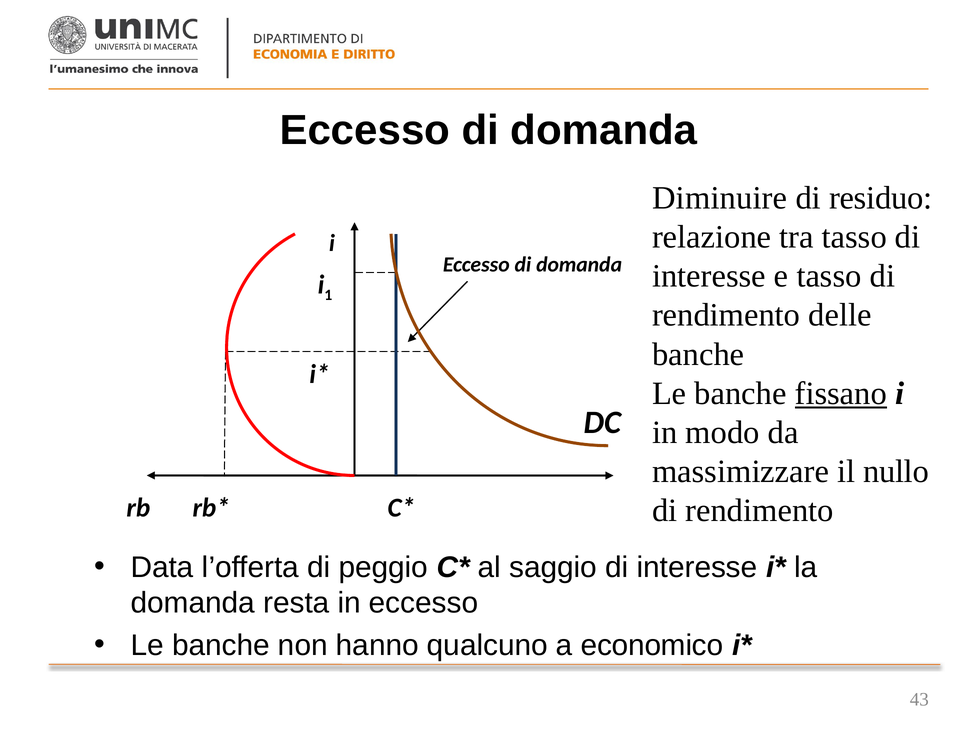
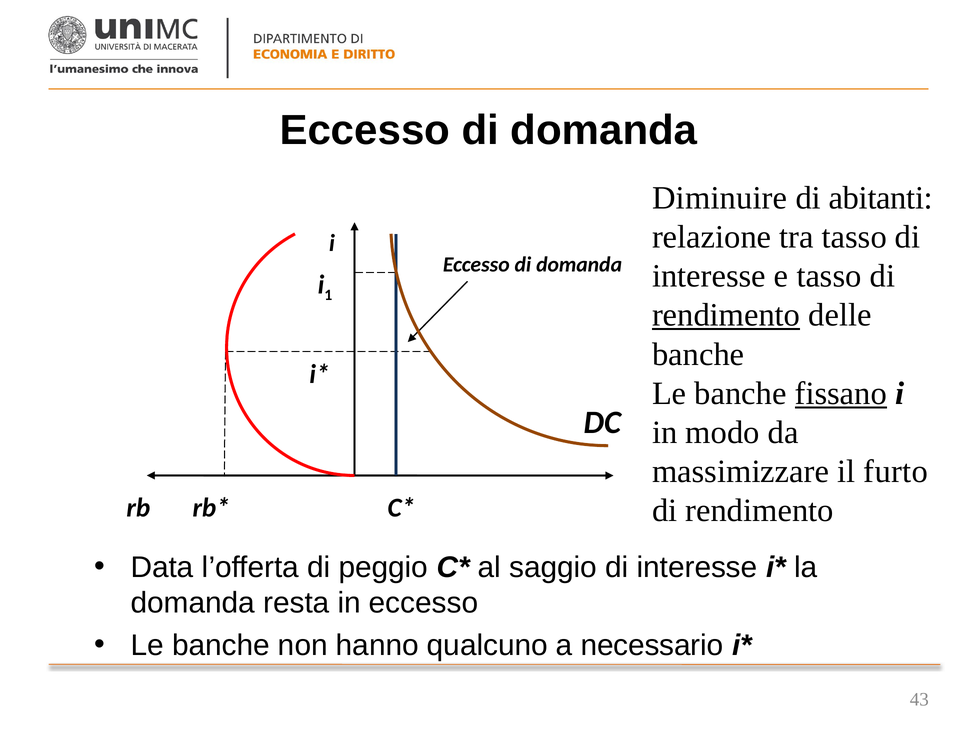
residuo: residuo -> abitanti
rendimento at (726, 316) underline: none -> present
nullo: nullo -> furto
economico: economico -> necessario
